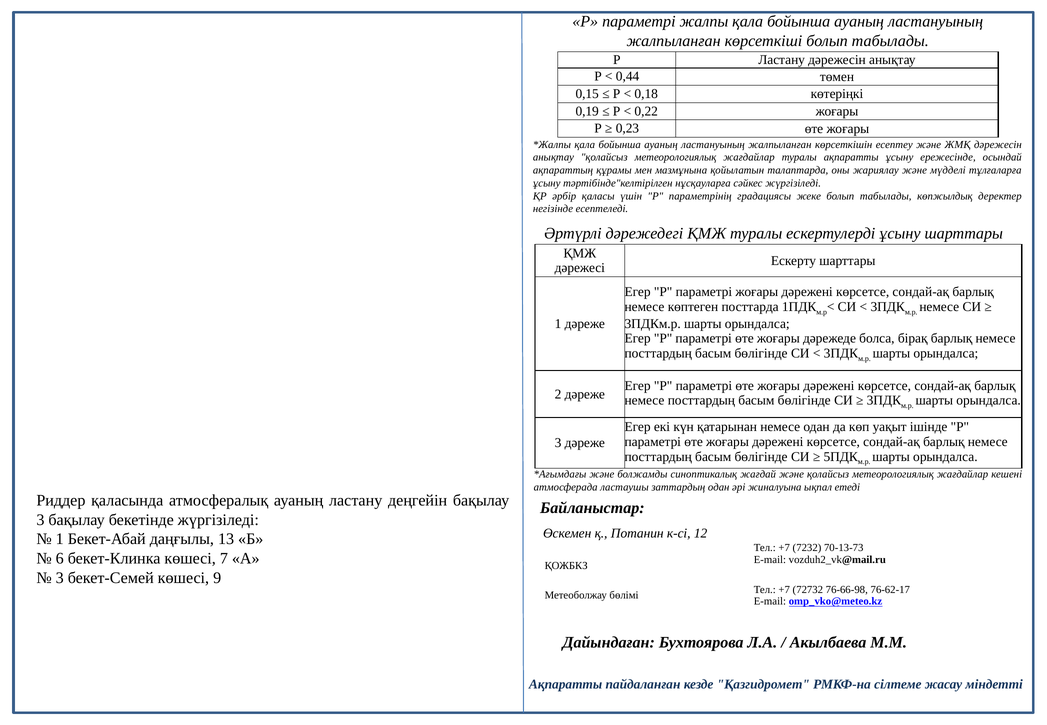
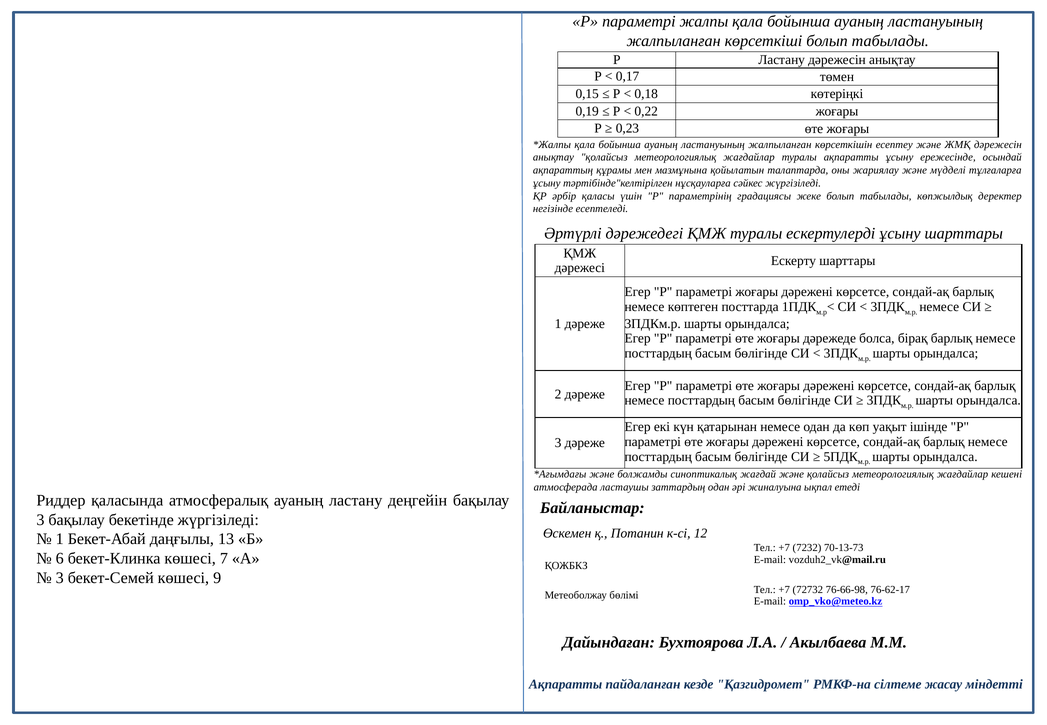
0,44: 0,44 -> 0,17
